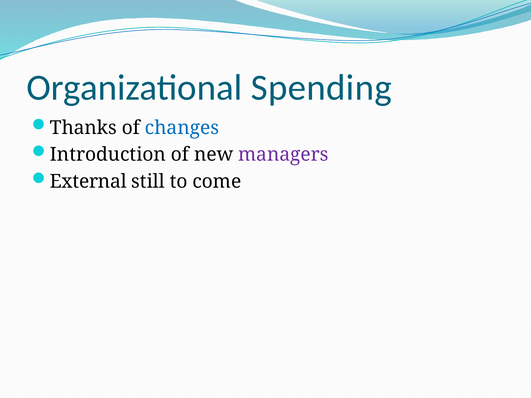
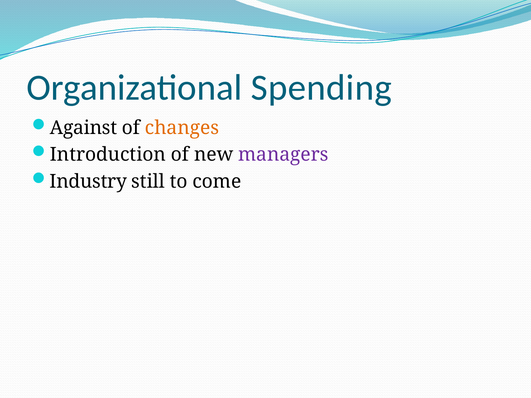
Thanks: Thanks -> Against
changes colour: blue -> orange
External: External -> Industry
